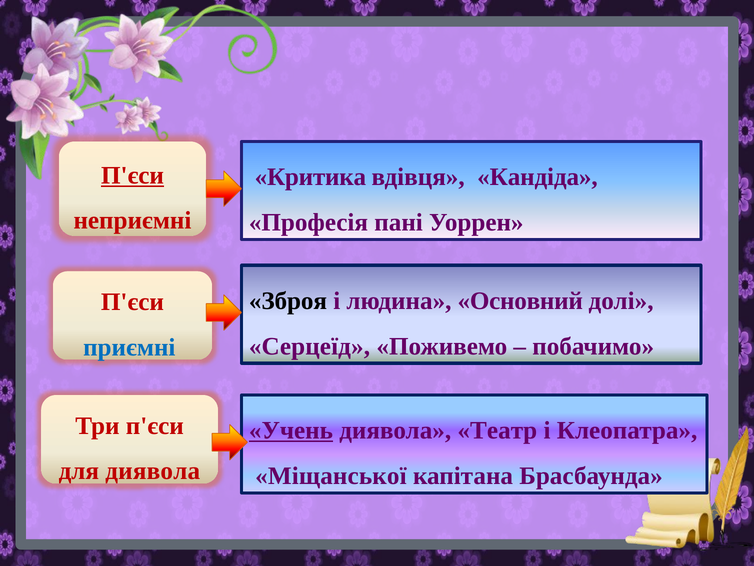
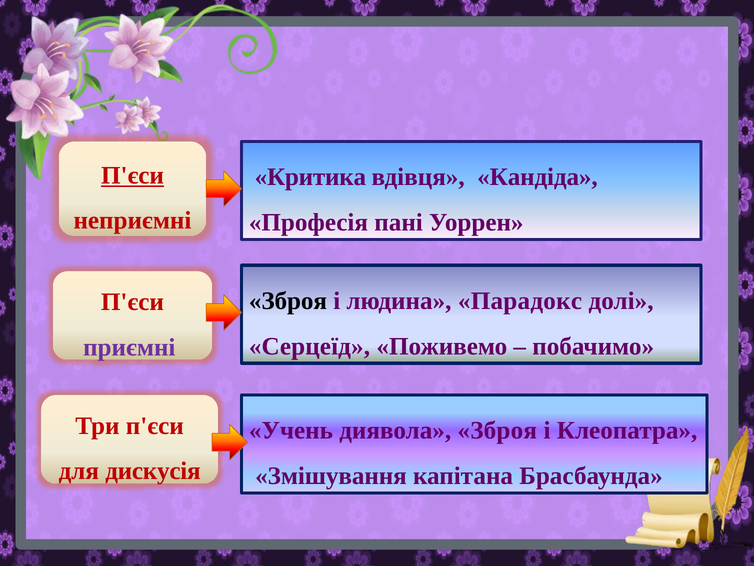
Основний: Основний -> Парадокс
приємні colour: blue -> purple
Учень underline: present -> none
диявола Театр: Театр -> Зброя
для диявола: диявола -> дискусія
Міщанської: Міщанської -> Змішування
